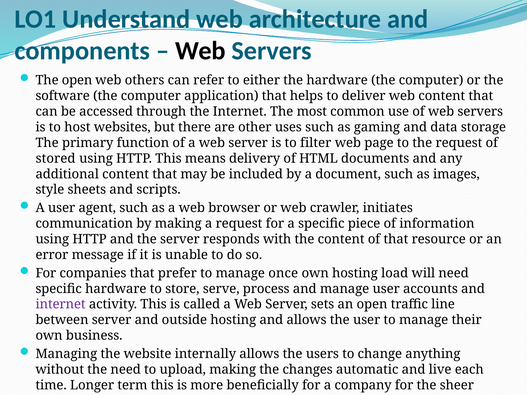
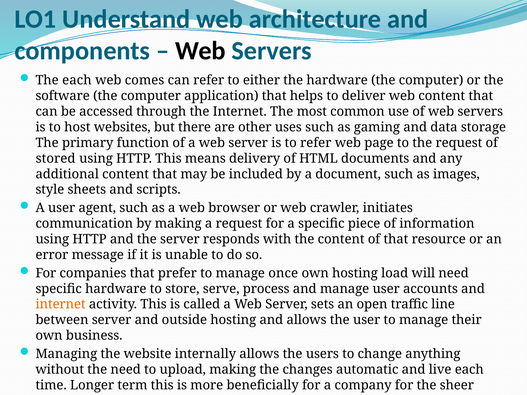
The open: open -> each
others: others -> comes
to filter: filter -> refer
internet at (61, 305) colour: purple -> orange
